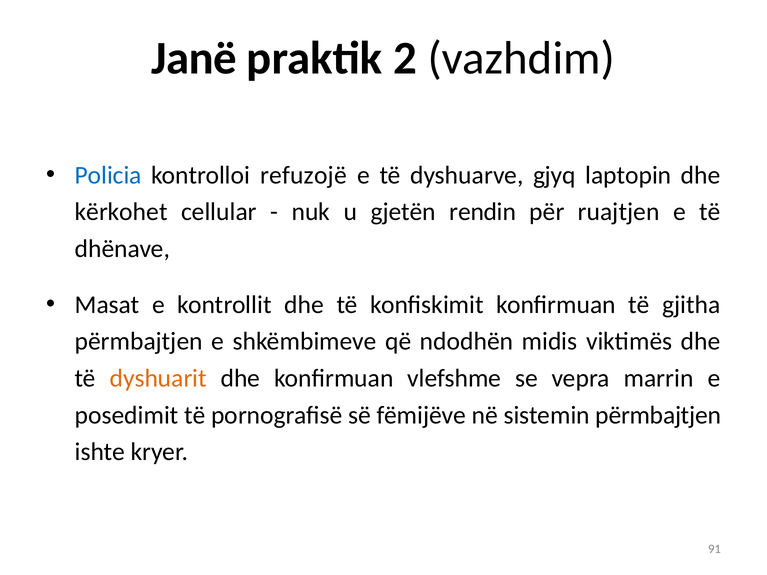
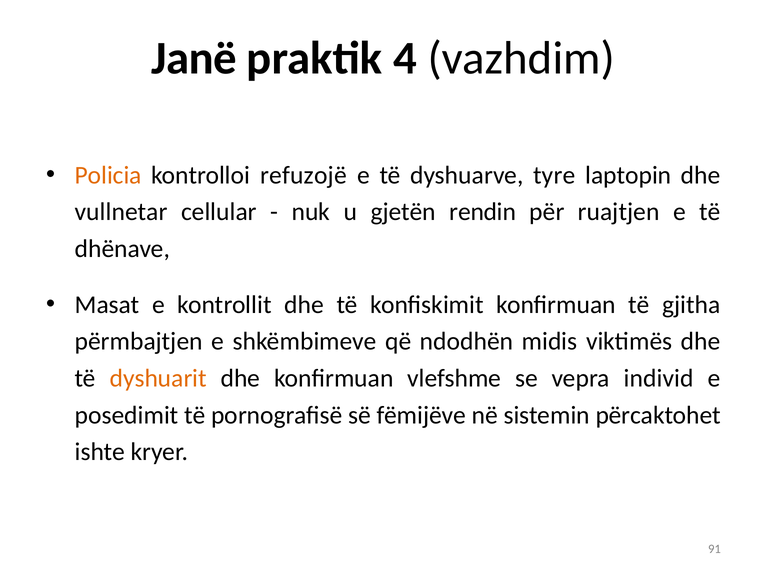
2: 2 -> 4
Policia colour: blue -> orange
gjyq: gjyq -> tyre
kërkohet: kërkohet -> vullnetar
marrin: marrin -> individ
sistemin përmbajtjen: përmbajtjen -> përcaktohet
